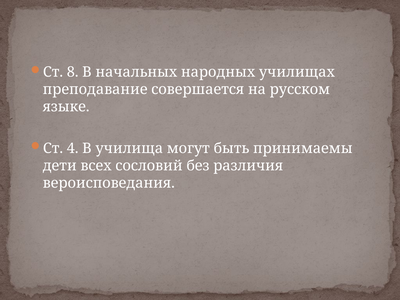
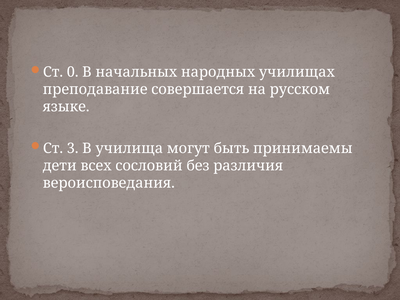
8: 8 -> 0
4: 4 -> 3
